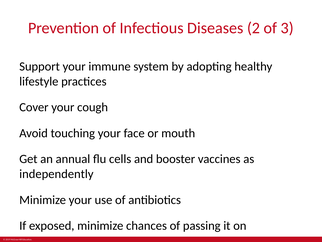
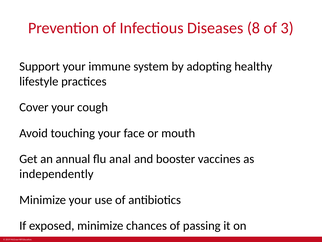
2: 2 -> 8
cells: cells -> anal
